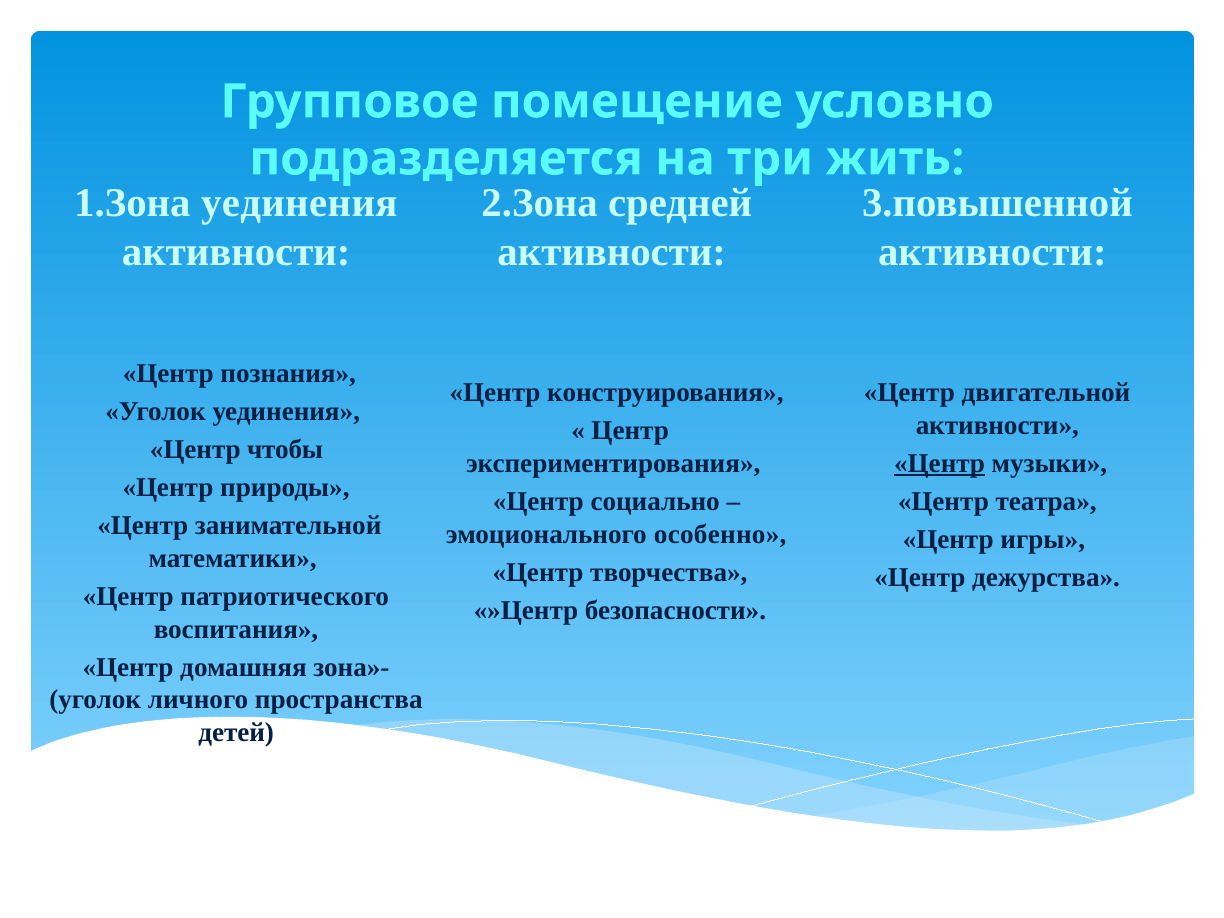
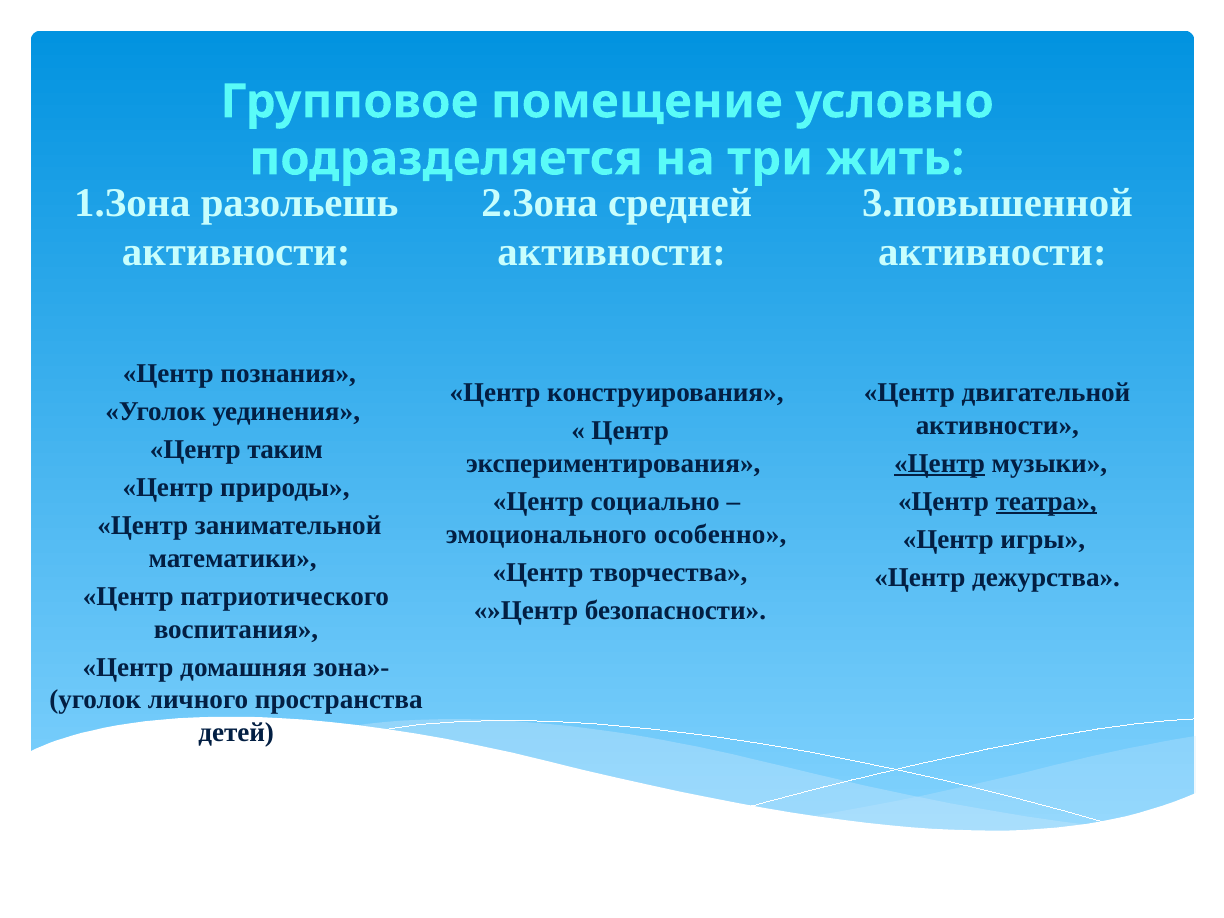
1.Зона уединения: уединения -> разольешь
чтобы: чтобы -> таким
театра underline: none -> present
